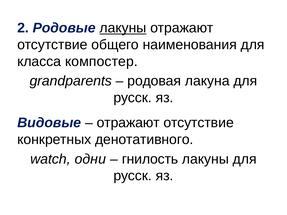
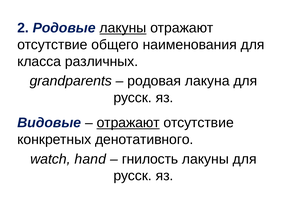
компостер: компостер -> различных
отражают at (128, 123) underline: none -> present
одни: одни -> hand
